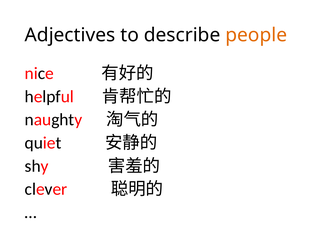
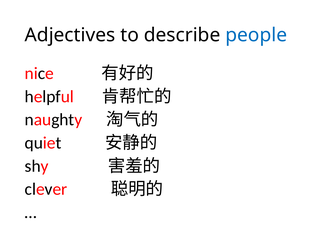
people colour: orange -> blue
